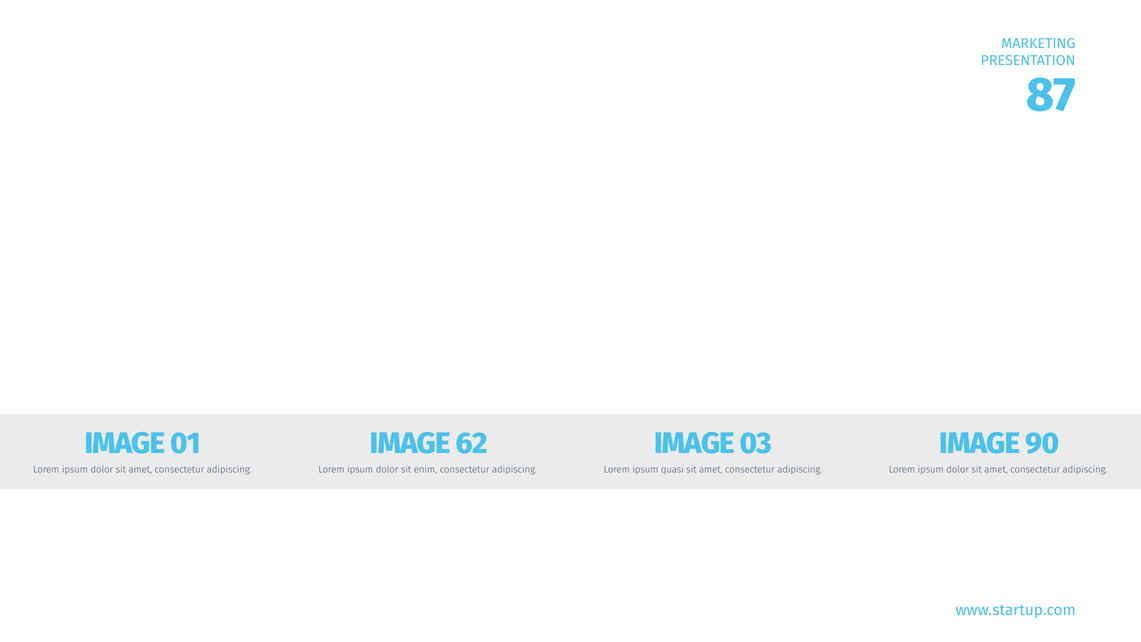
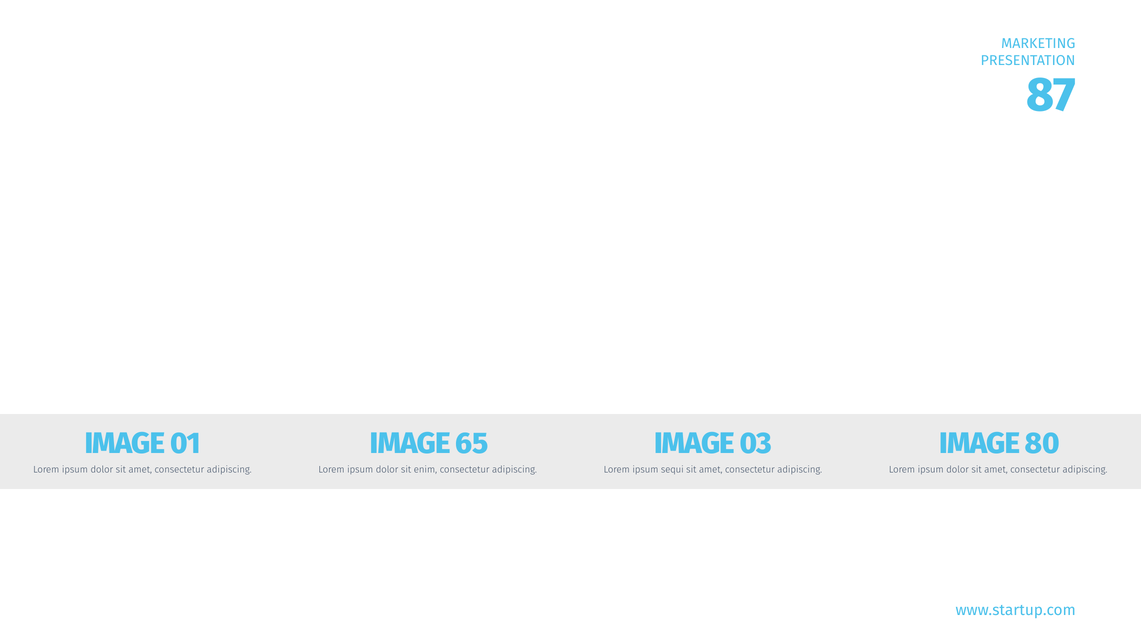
62: 62 -> 65
90: 90 -> 80
quasi: quasi -> sequi
